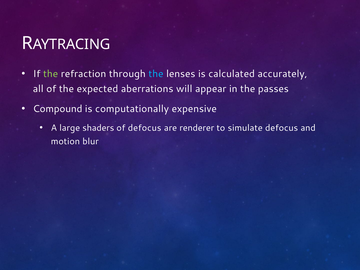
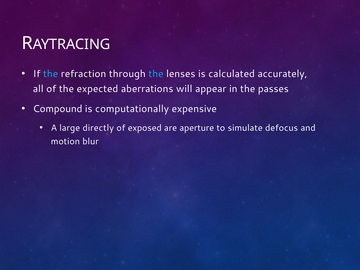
the at (51, 74) colour: light green -> light blue
shaders: shaders -> directly
of defocus: defocus -> exposed
renderer: renderer -> aperture
